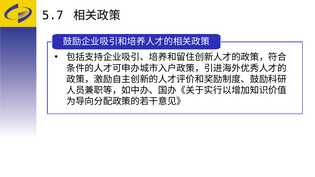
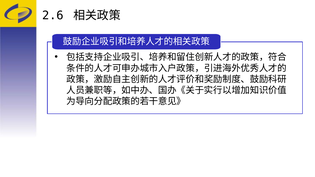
5.7: 5.7 -> 2.6
